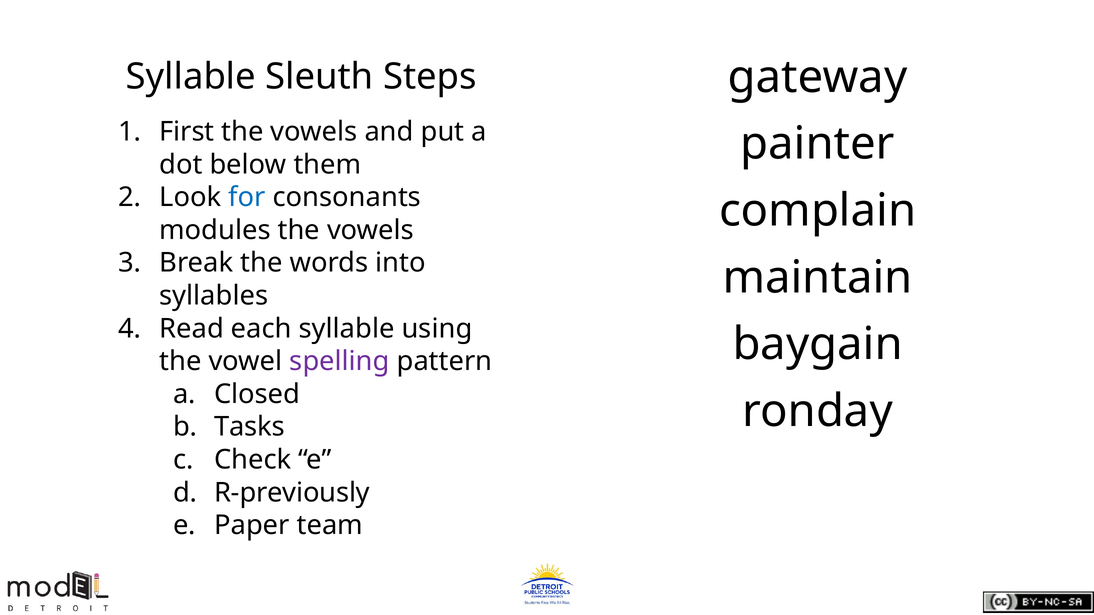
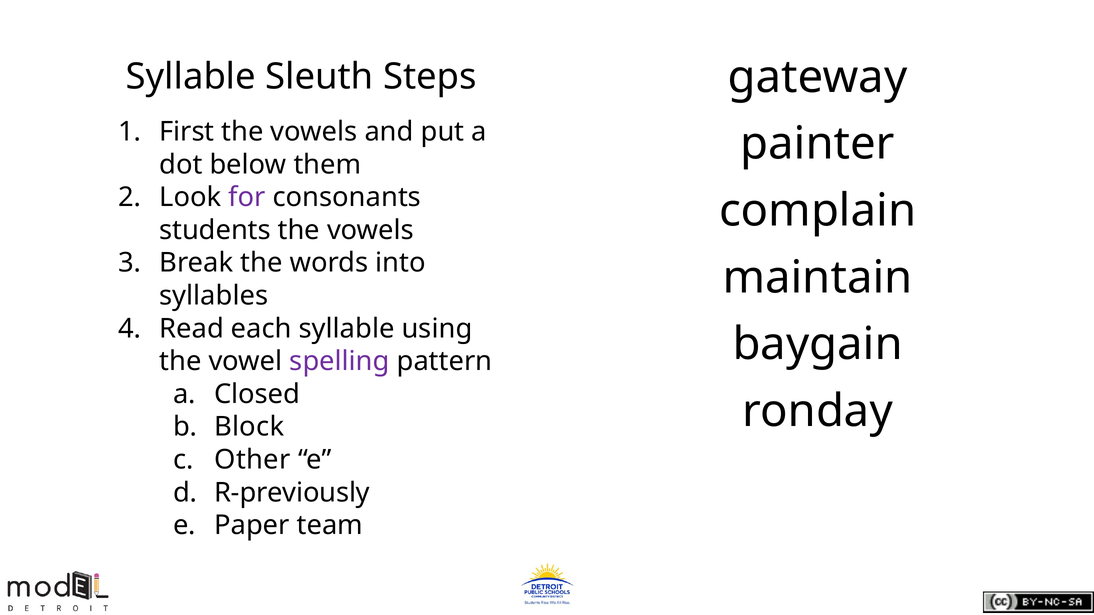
for colour: blue -> purple
modules: modules -> students
Tasks: Tasks -> Block
Check: Check -> Other
